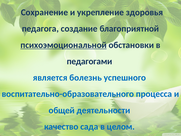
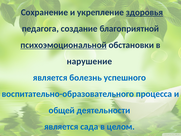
здоровья underline: none -> present
педагогами: педагогами -> нарушение
качество at (61, 126): качество -> является
